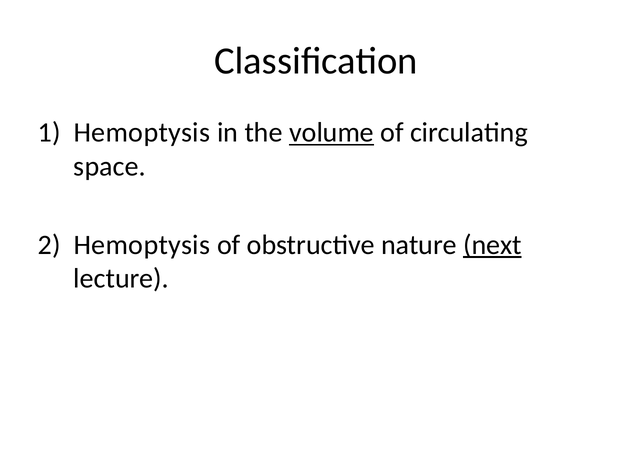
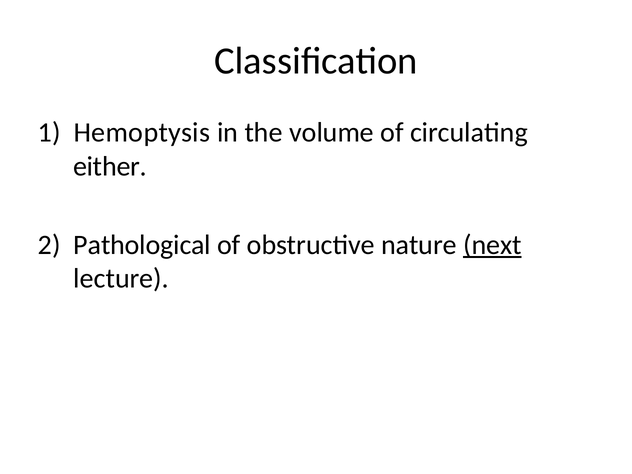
volume underline: present -> none
space: space -> either
Hemoptysis at (142, 245): Hemoptysis -> Pathological
